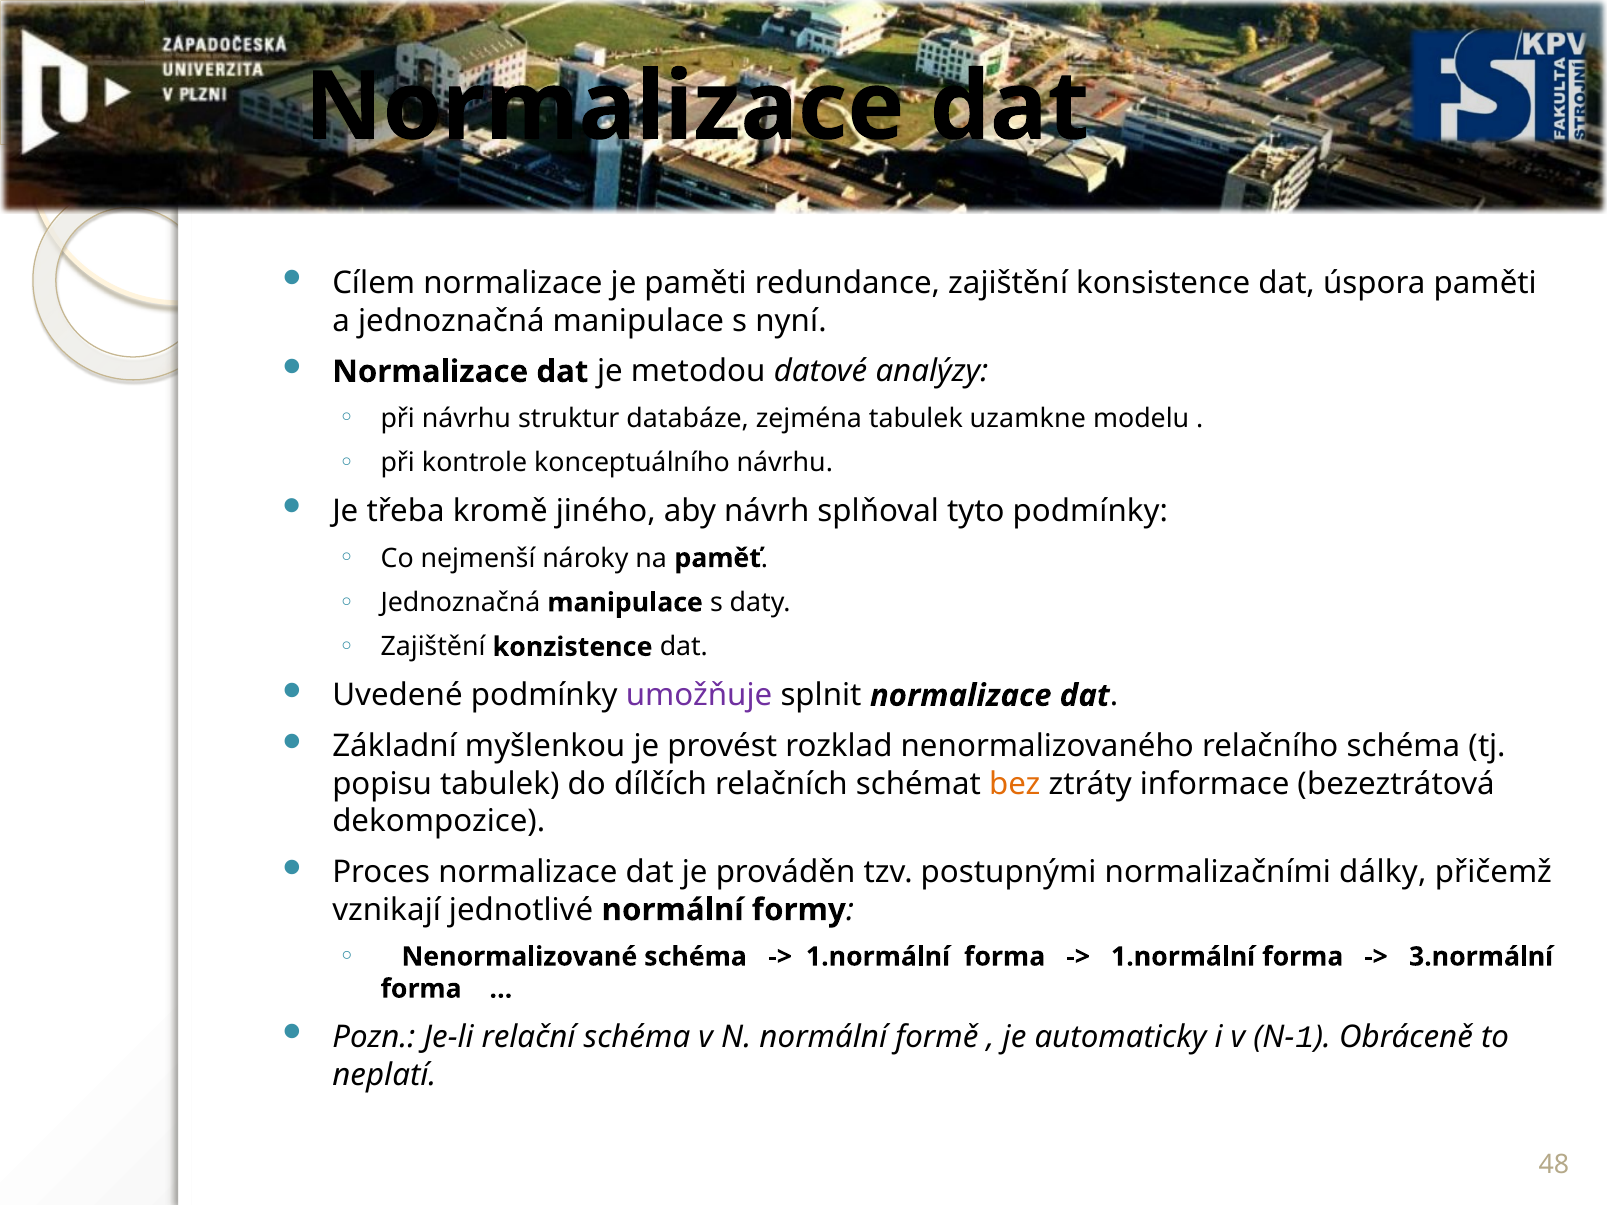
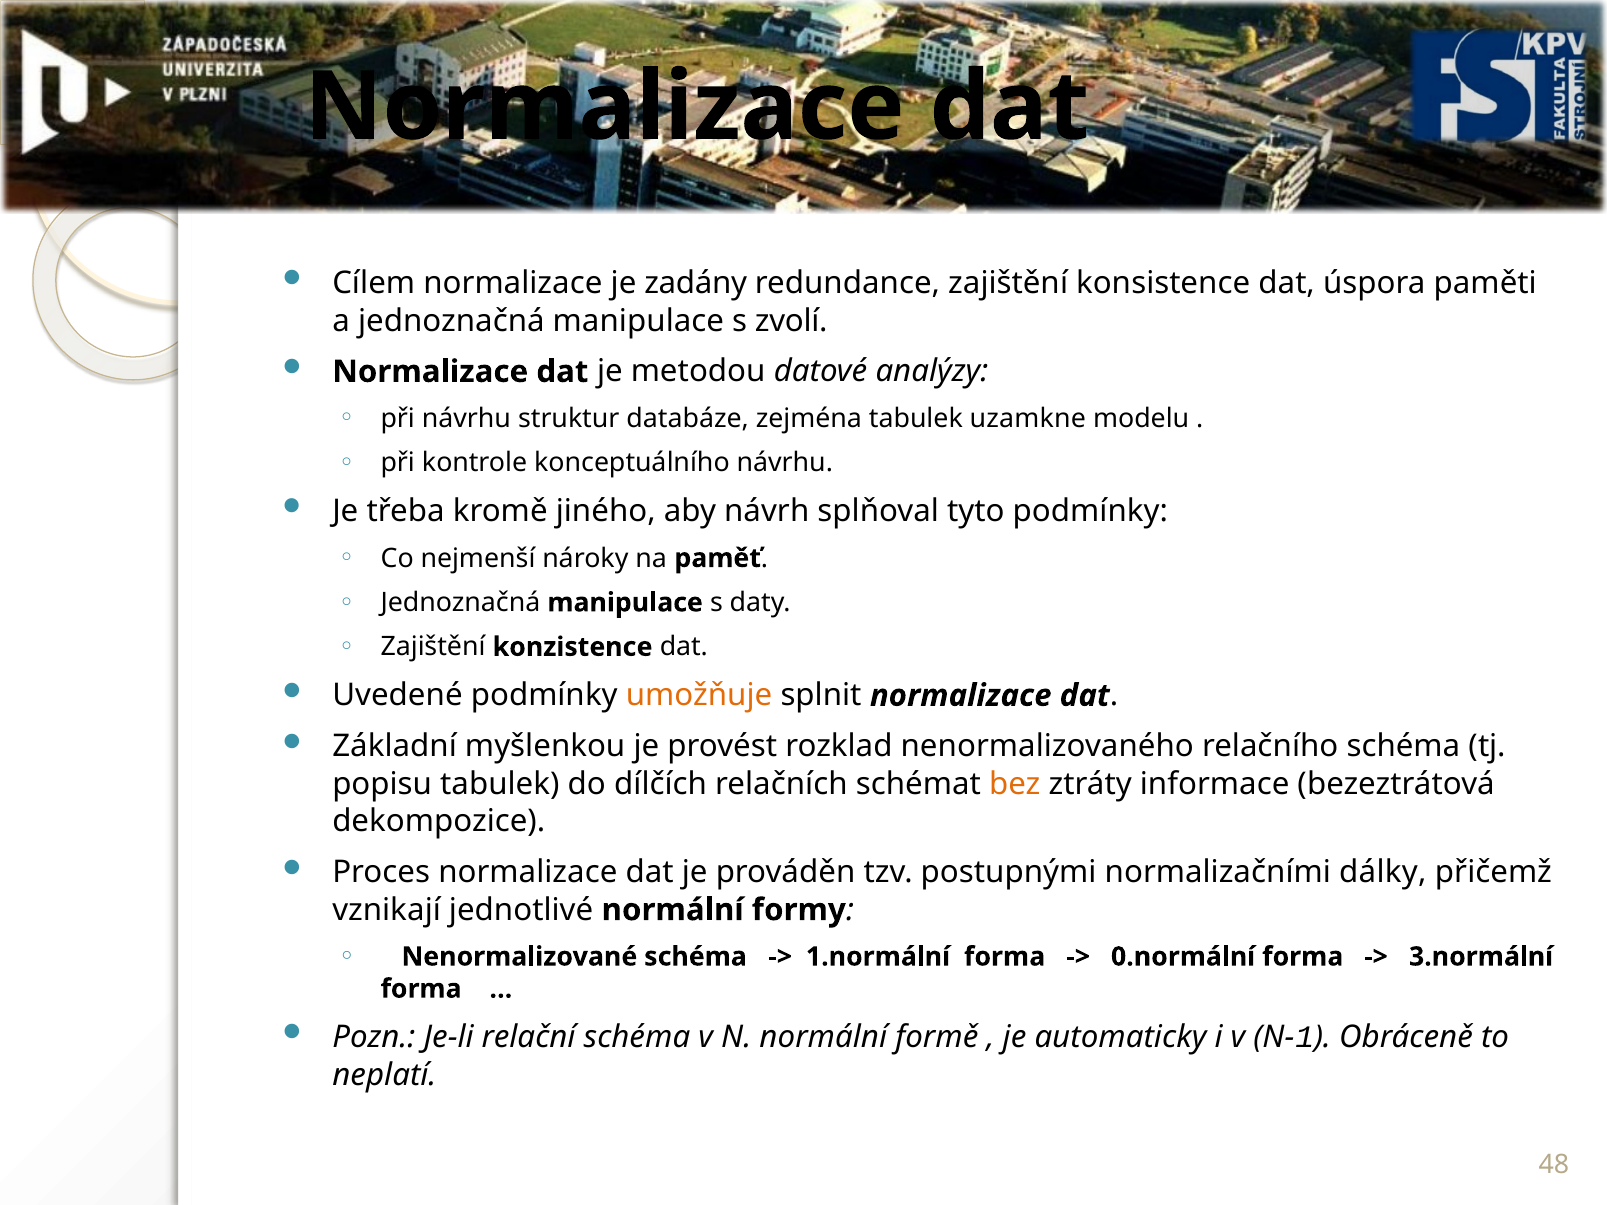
je paměti: paměti -> zadány
nyní: nyní -> zvolí
umožňuje colour: purple -> orange
1.normální at (1183, 957): 1.normální -> 0.normální
